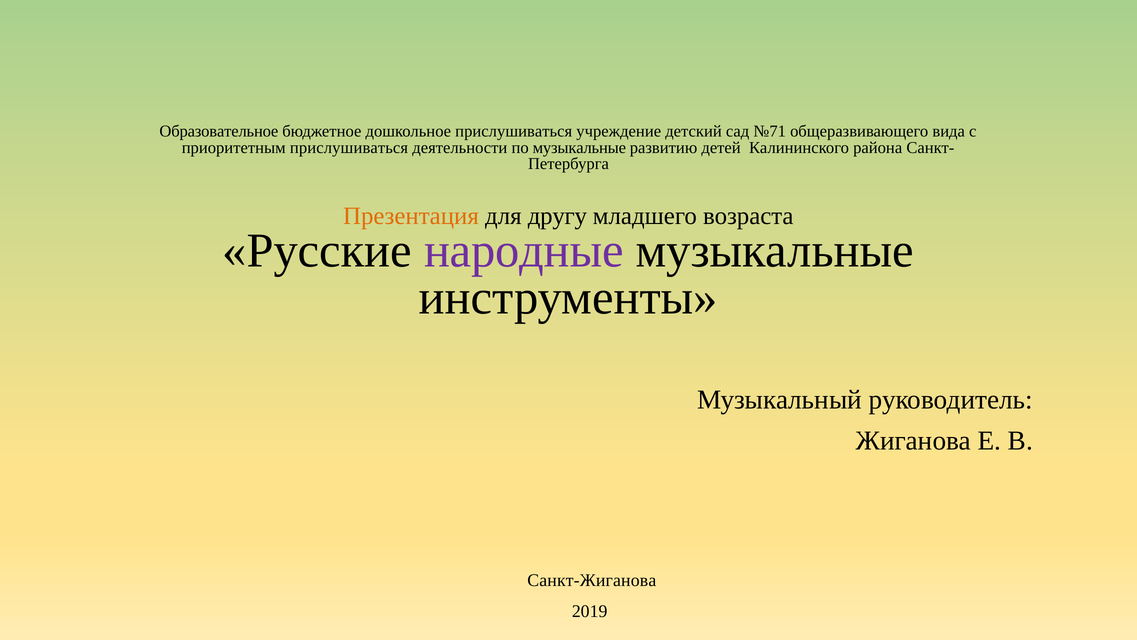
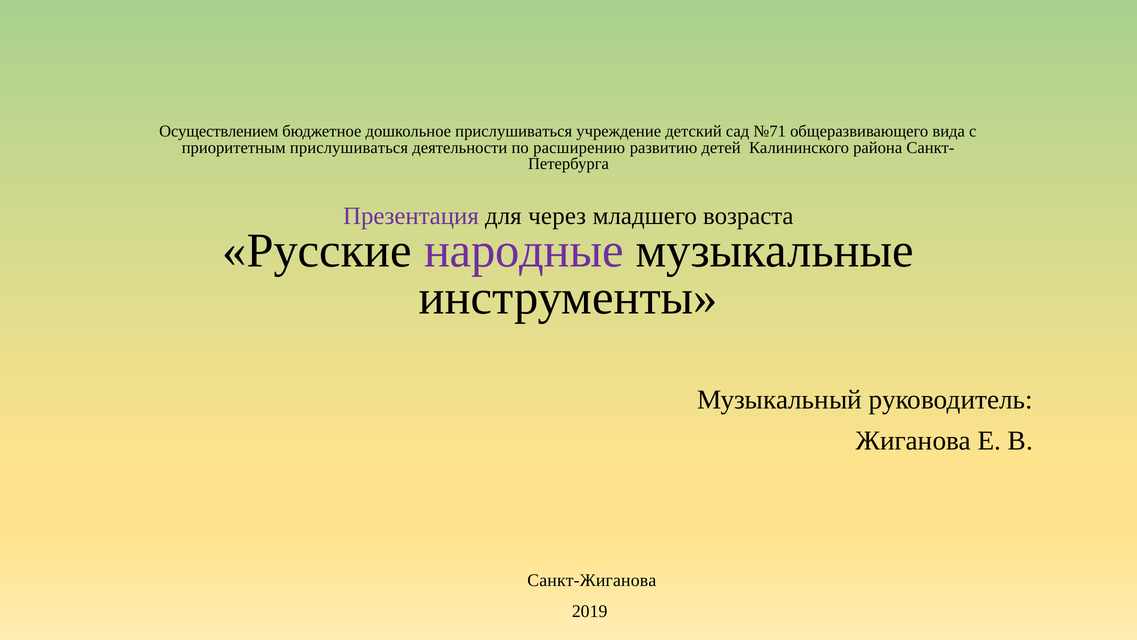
Образовательное: Образовательное -> Осуществлением
по музыкальные: музыкальные -> расширению
Презентация colour: orange -> purple
другу: другу -> через
